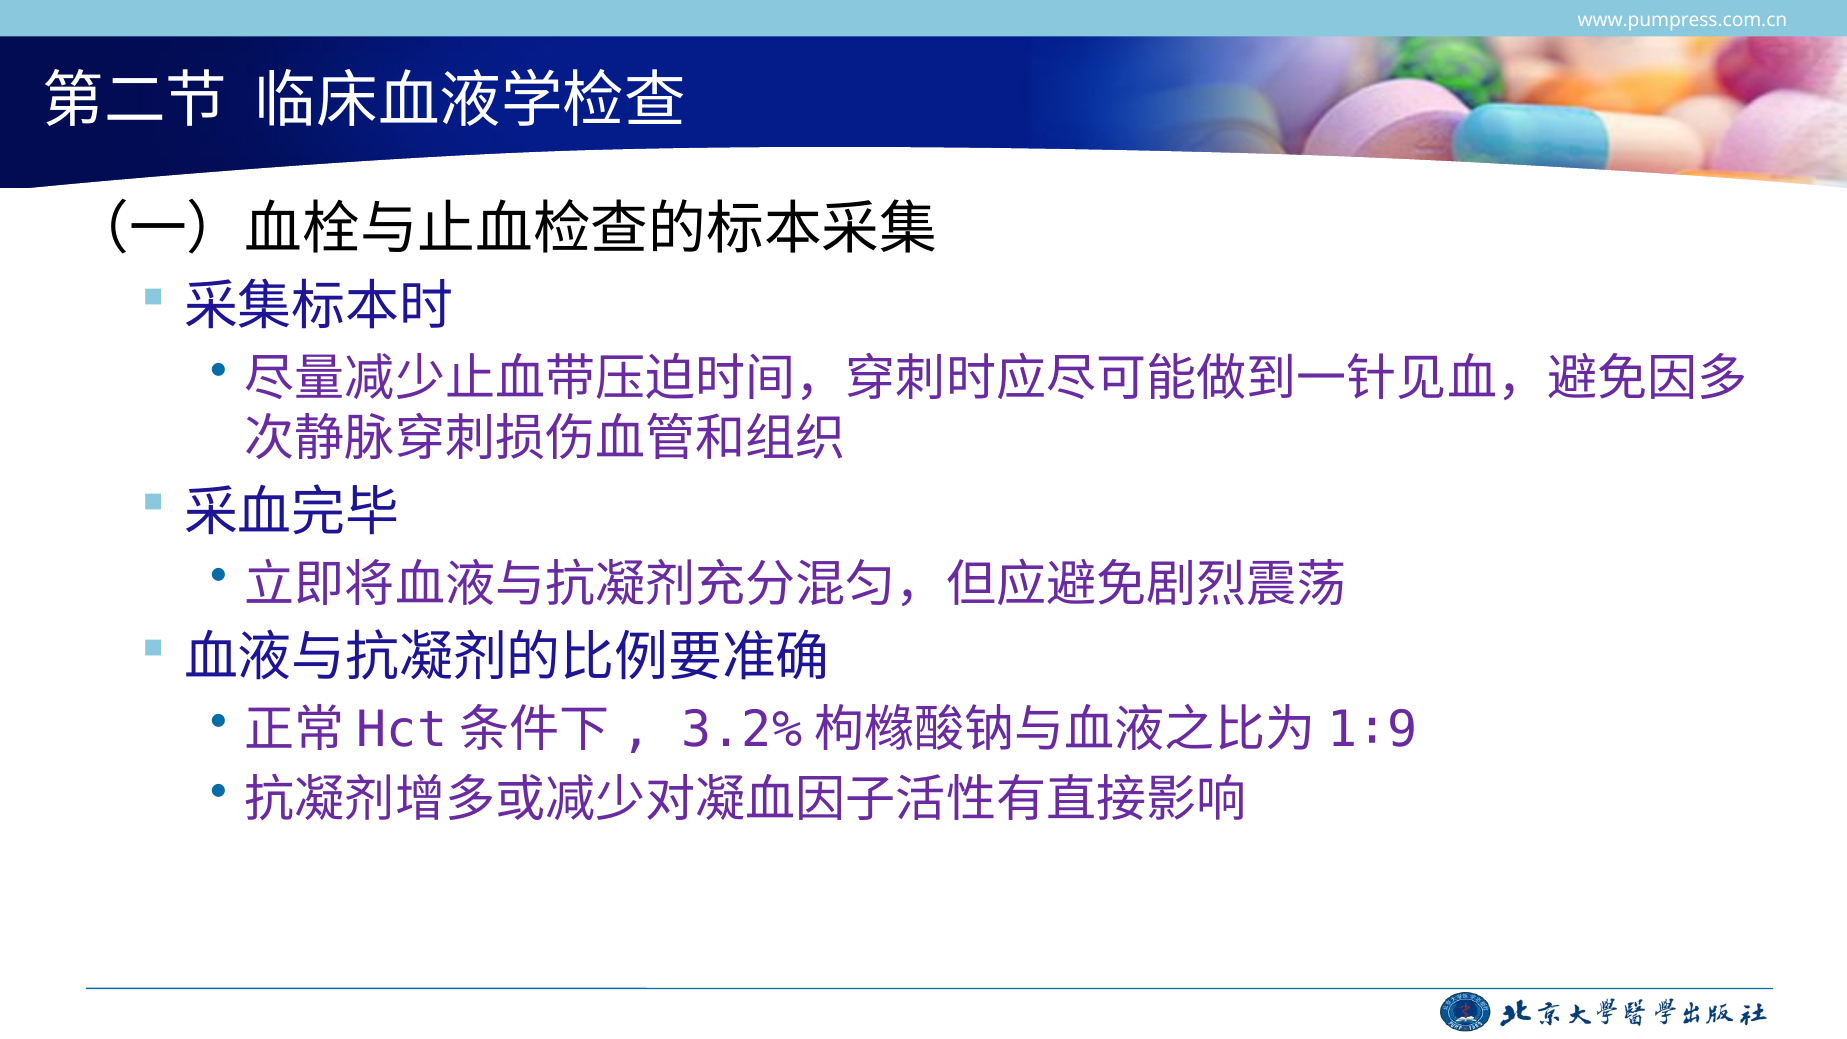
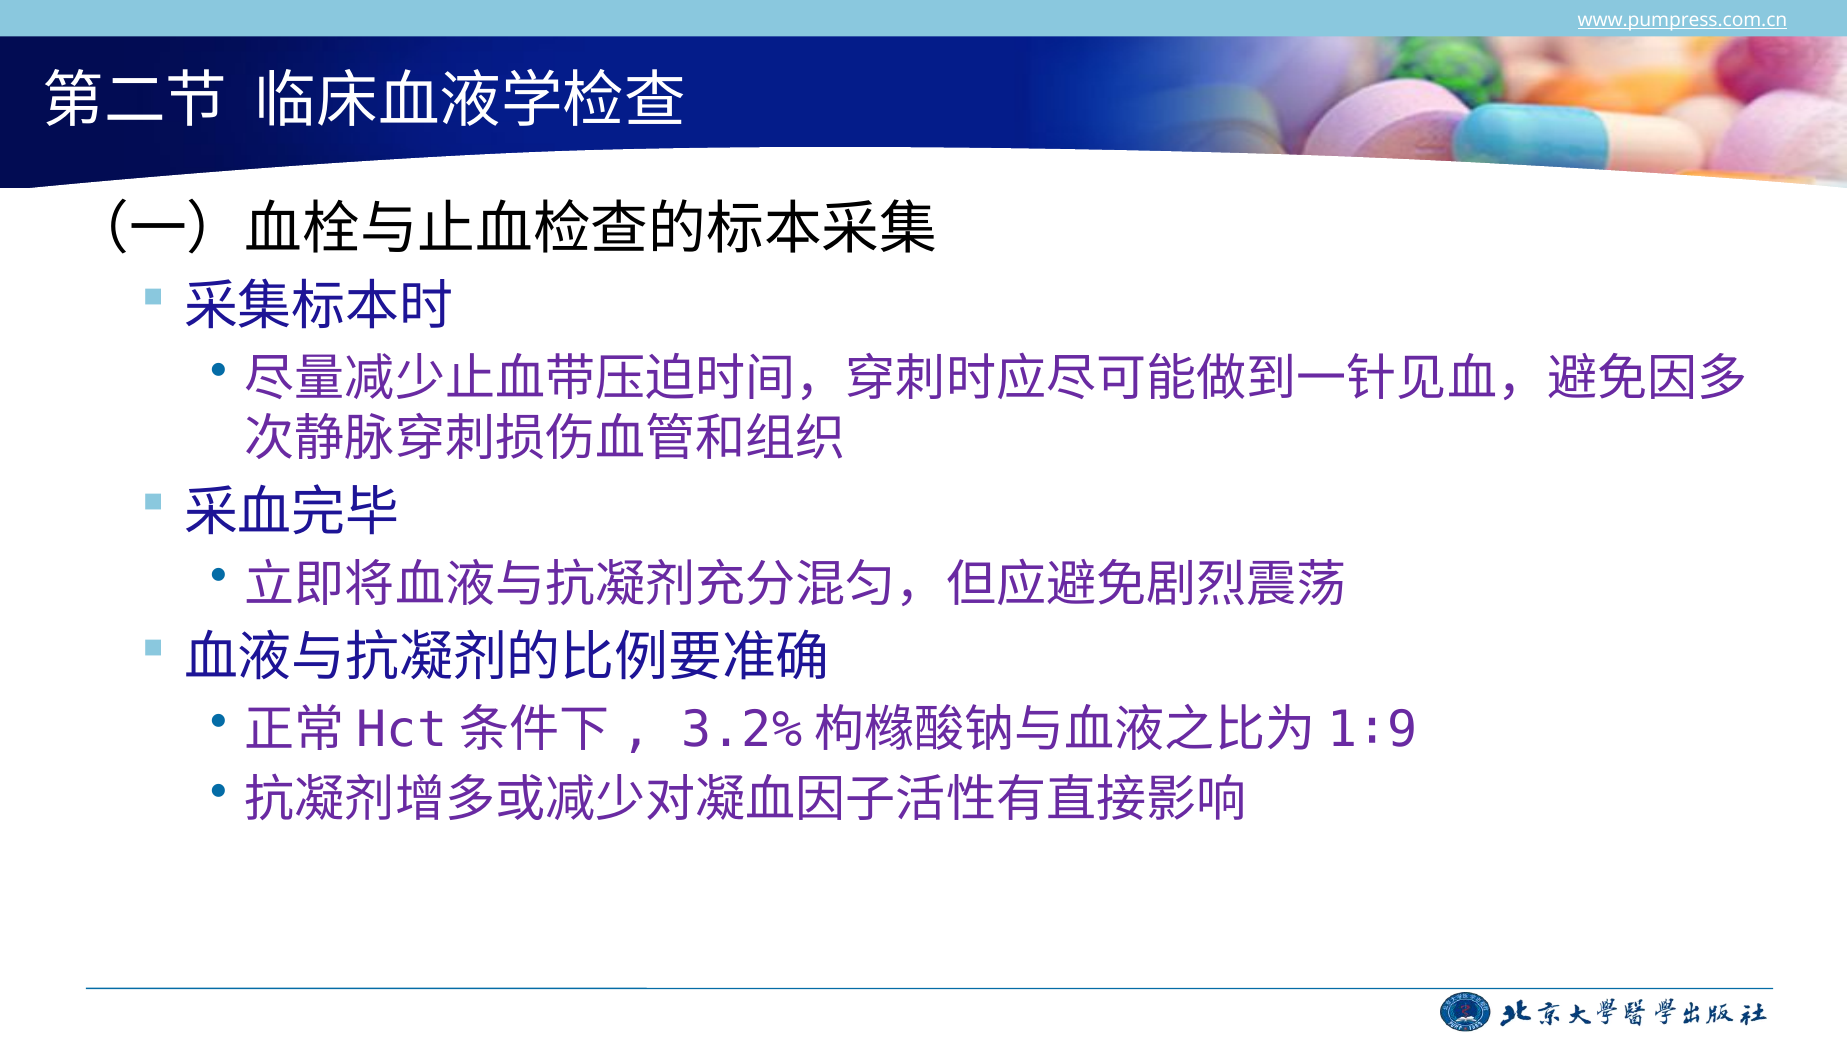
www.pumpress.com.cn underline: none -> present
